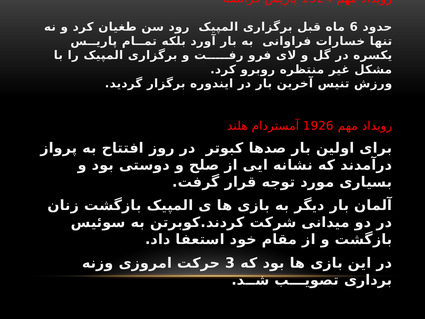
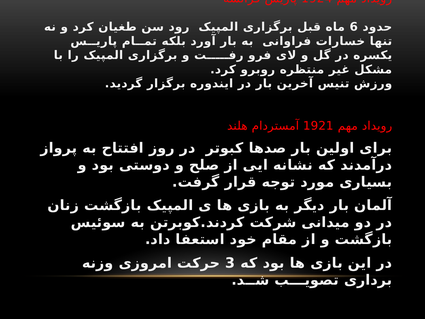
1926: 1926 -> 1921
